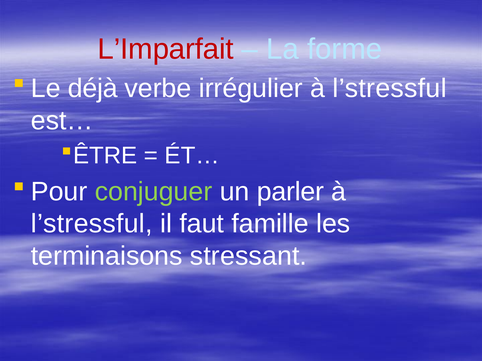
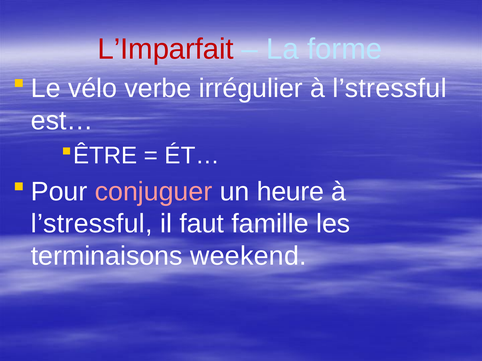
déjà: déjà -> vélo
conjuguer colour: light green -> pink
parler: parler -> heure
stressant: stressant -> weekend
